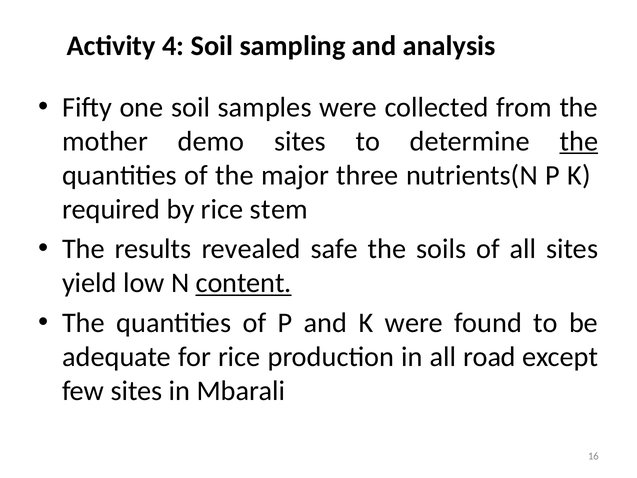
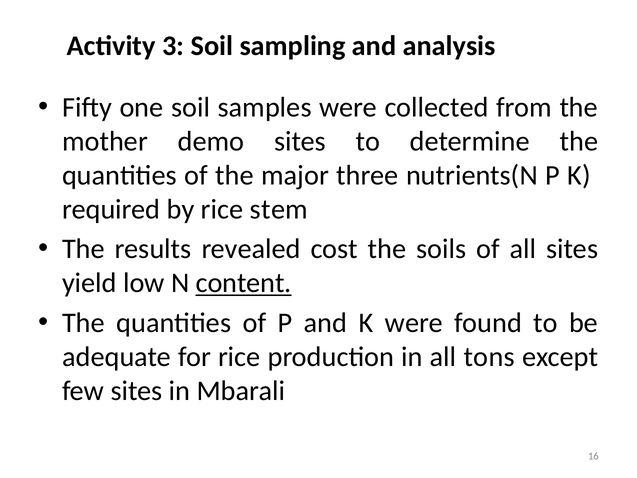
4: 4 -> 3
the at (579, 141) underline: present -> none
safe: safe -> cost
road: road -> tons
